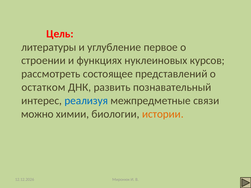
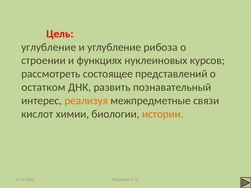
литературы at (49, 47): литературы -> углубление
первое: первое -> рибоза
реализуя colour: blue -> orange
можно: можно -> кислот
